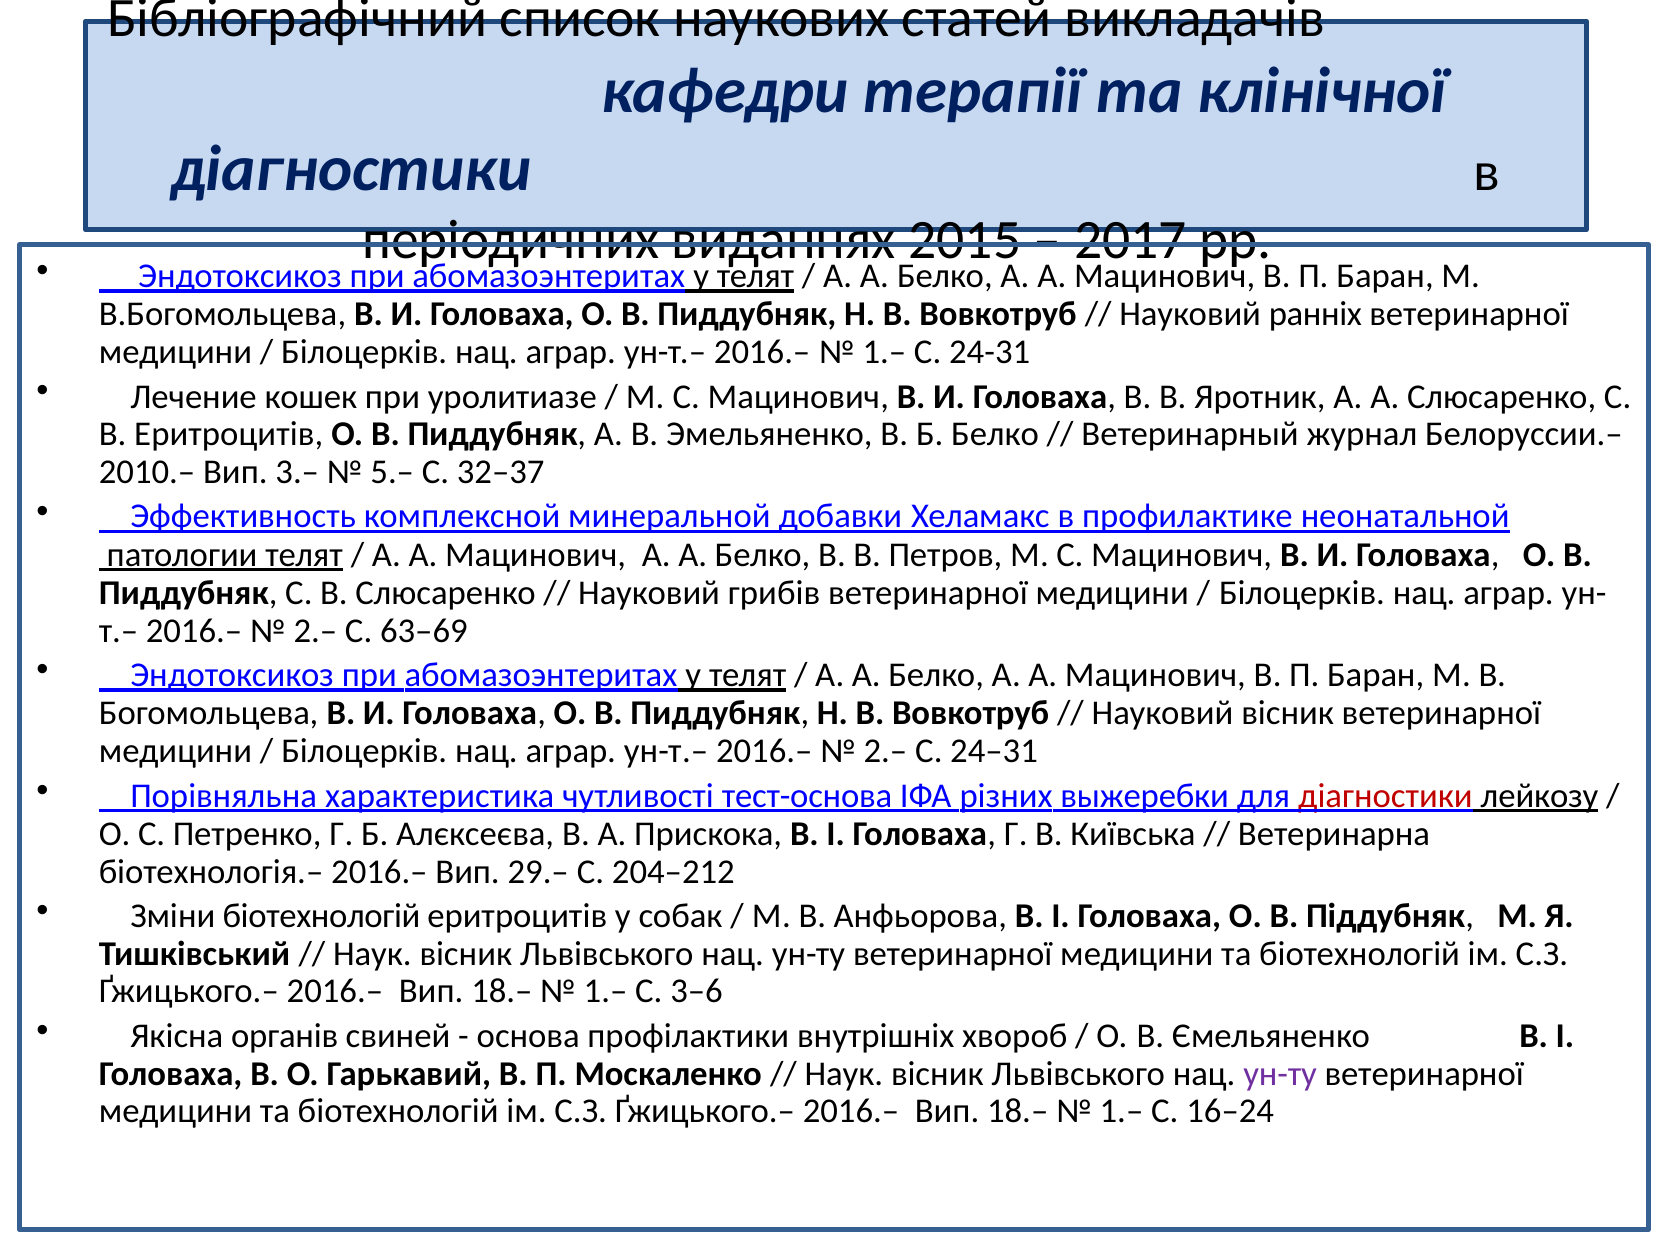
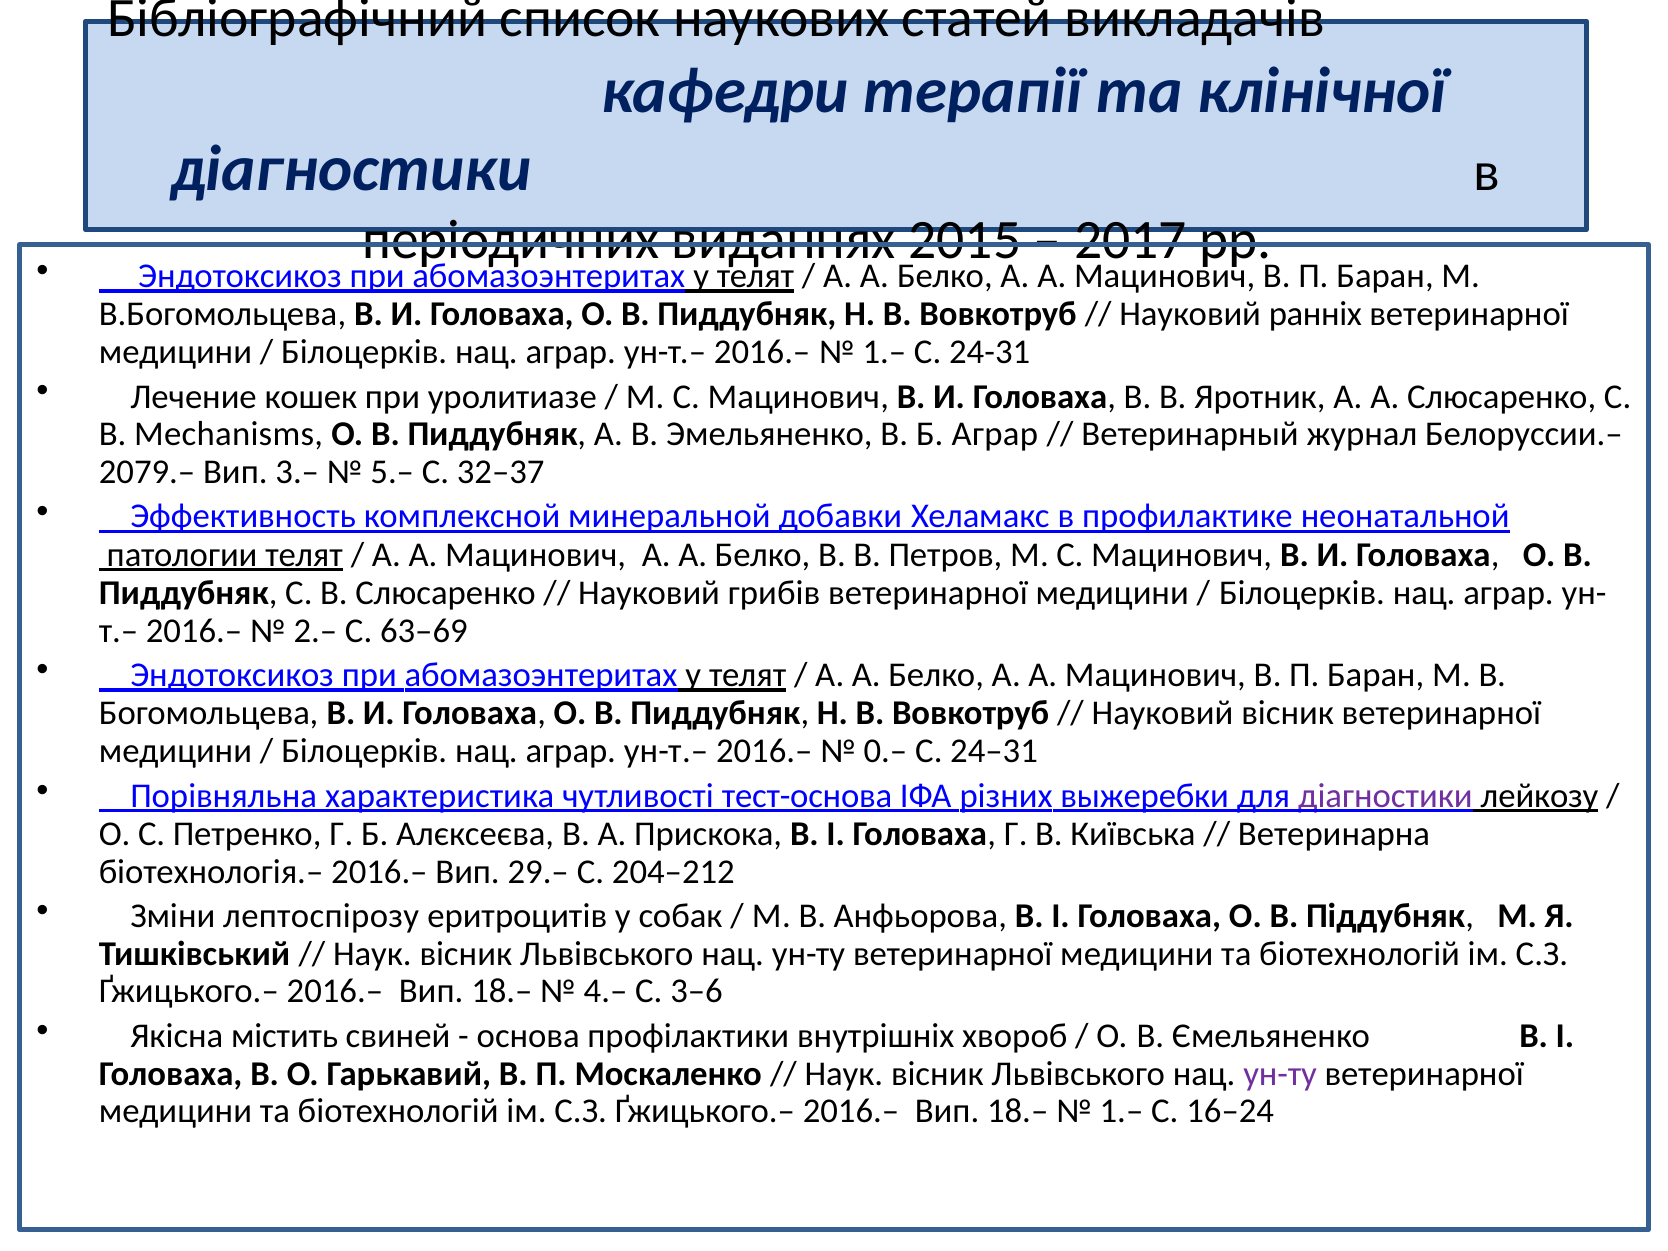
В Еритроцитів: Еритроцитів -> Mechanisms
Б Белко: Белко -> Аграр
2010.–: 2010.– -> 2079.–
2.– at (885, 751): 2.– -> 0.–
діагностики at (1385, 796) colour: red -> purple
Зміни біотехнологій: біотехнологій -> лептоспірозу
1.– at (606, 991): 1.– -> 4.–
органів: органів -> містить
